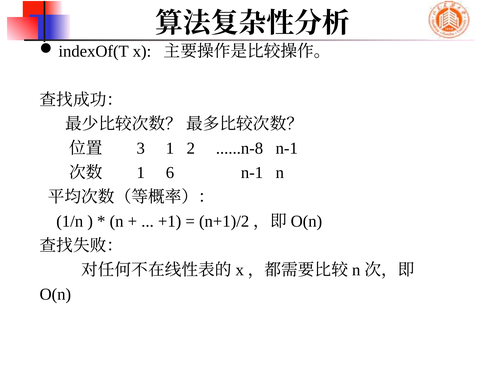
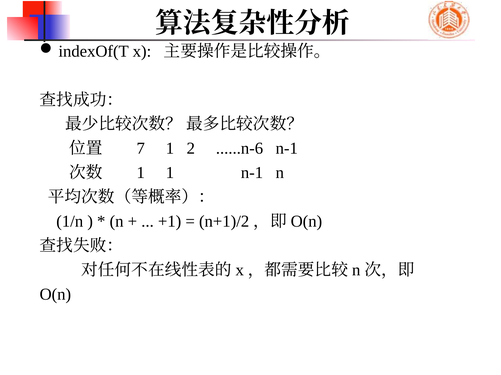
3: 3 -> 7
......n-8: ......n-8 -> ......n-6
1 6: 6 -> 1
